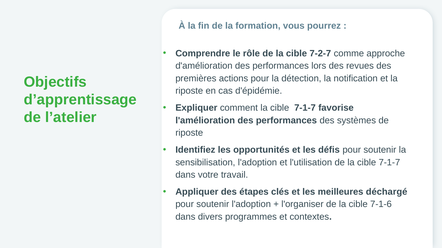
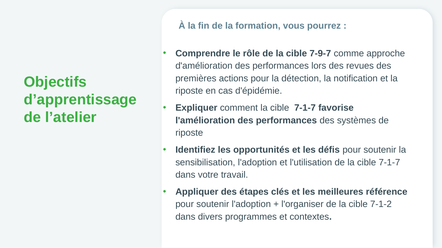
7-2-7: 7-2-7 -> 7-9-7
déchargé: déchargé -> référence
7-1-6: 7-1-6 -> 7-1-2
